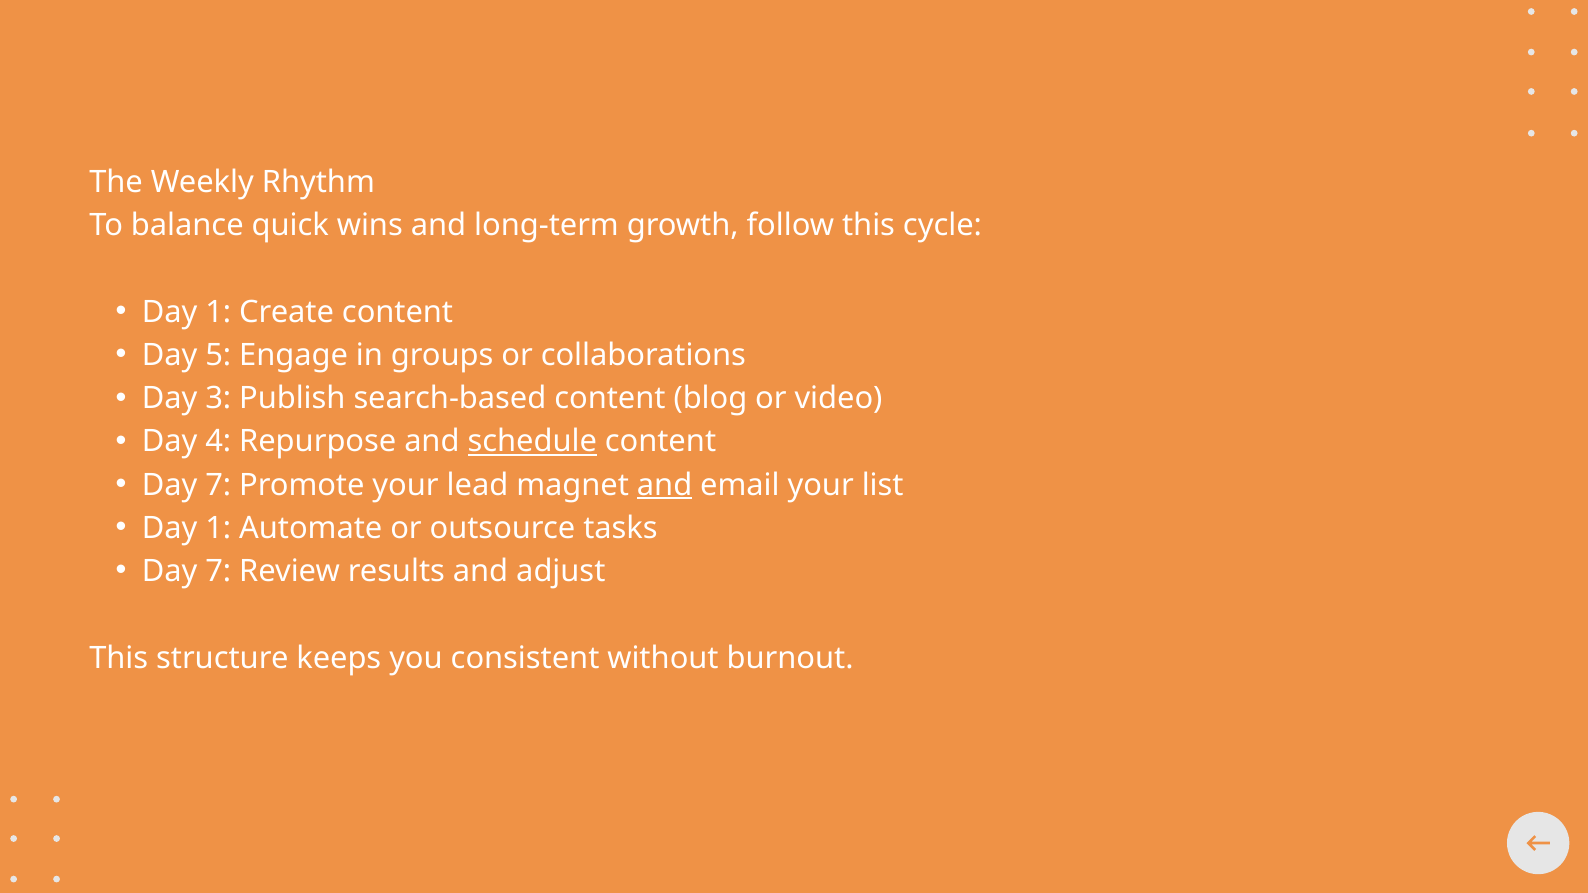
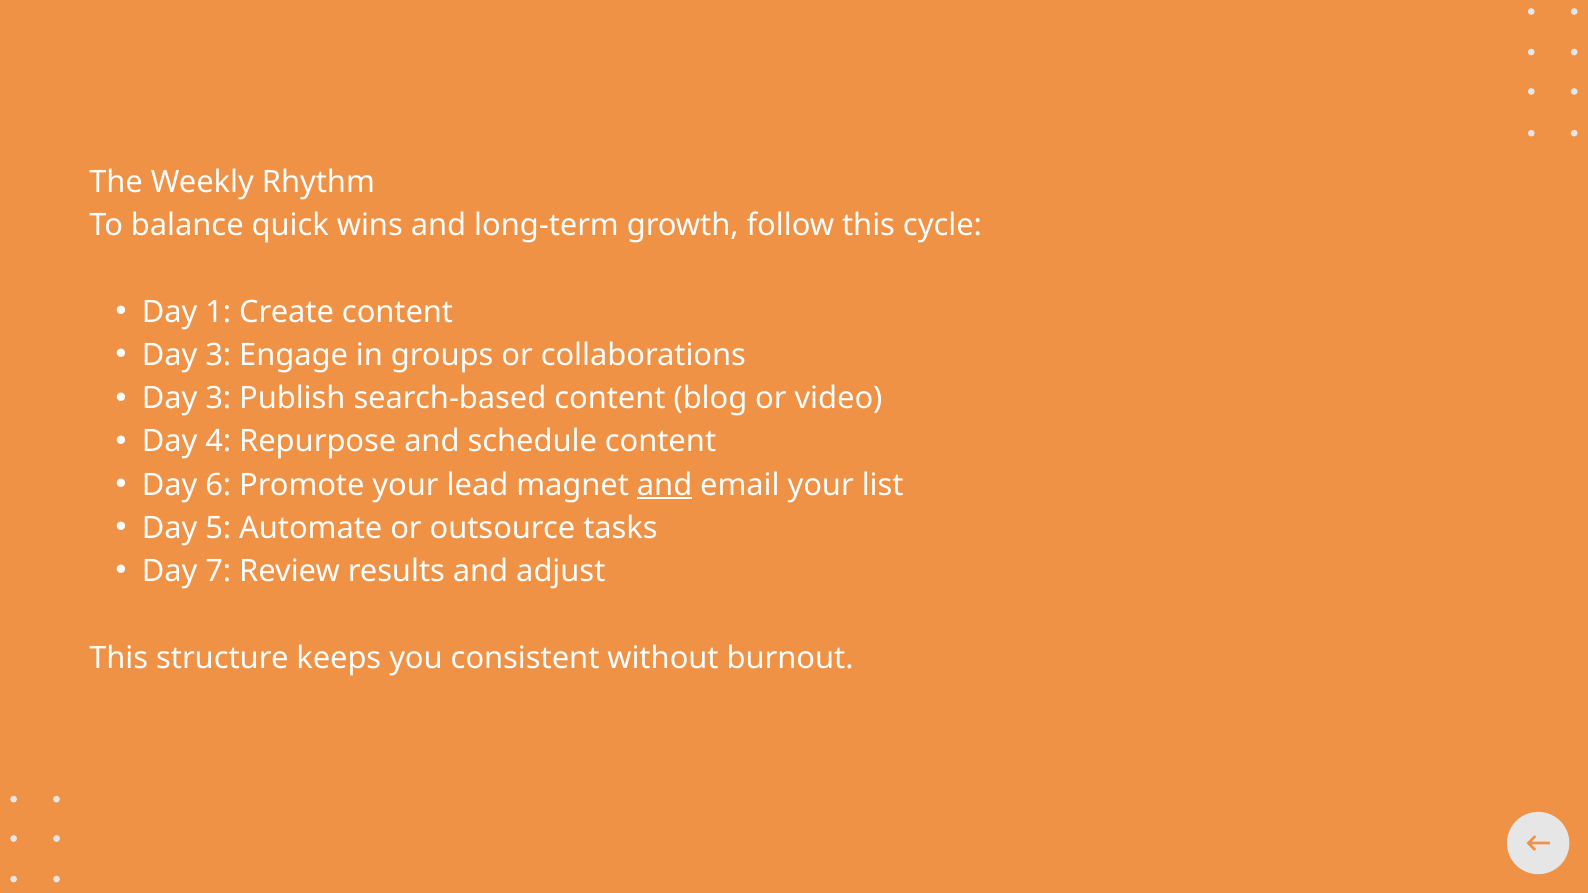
5 at (218, 355): 5 -> 3
schedule underline: present -> none
7 at (218, 485): 7 -> 6
1 at (218, 528): 1 -> 5
